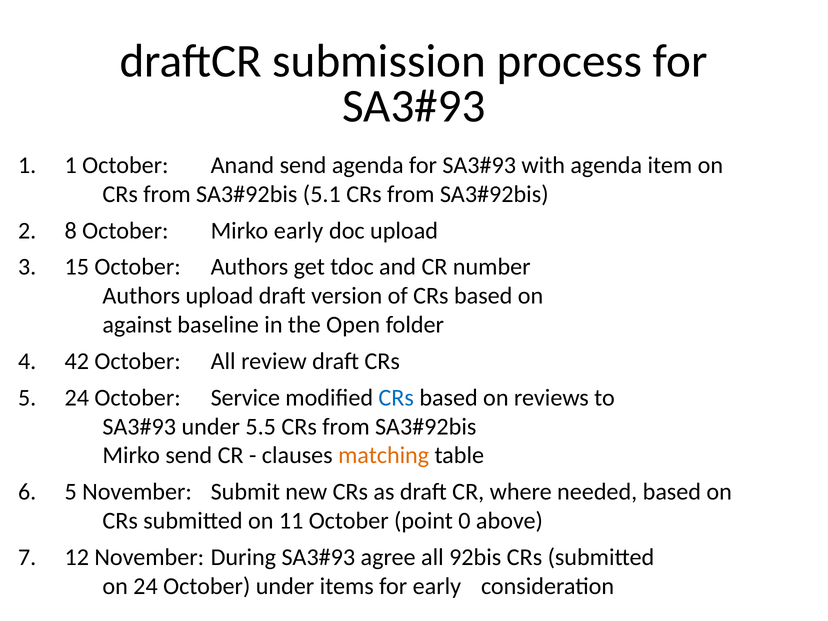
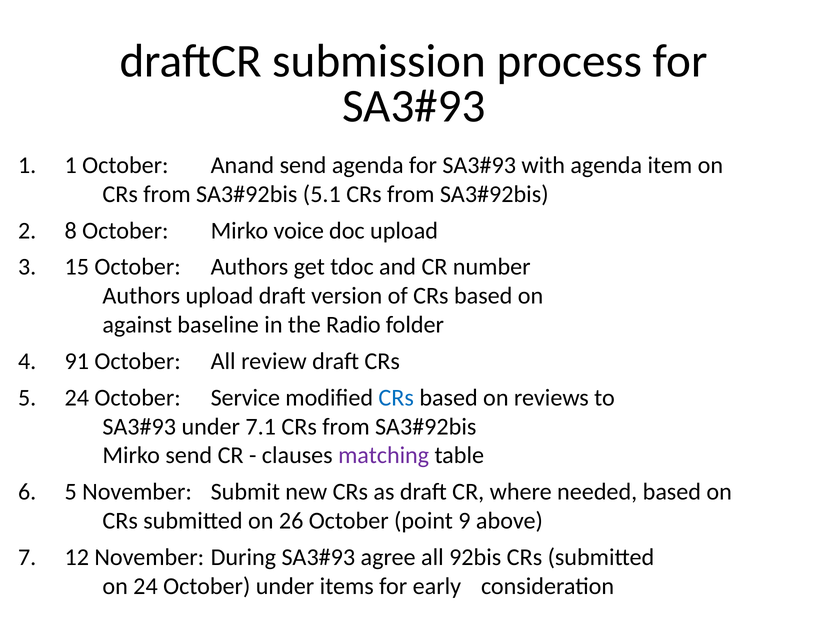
Mirko early: early -> voice
Open: Open -> Radio
42: 42 -> 91
5.5: 5.5 -> 7.1
matching colour: orange -> purple
11: 11 -> 26
0: 0 -> 9
